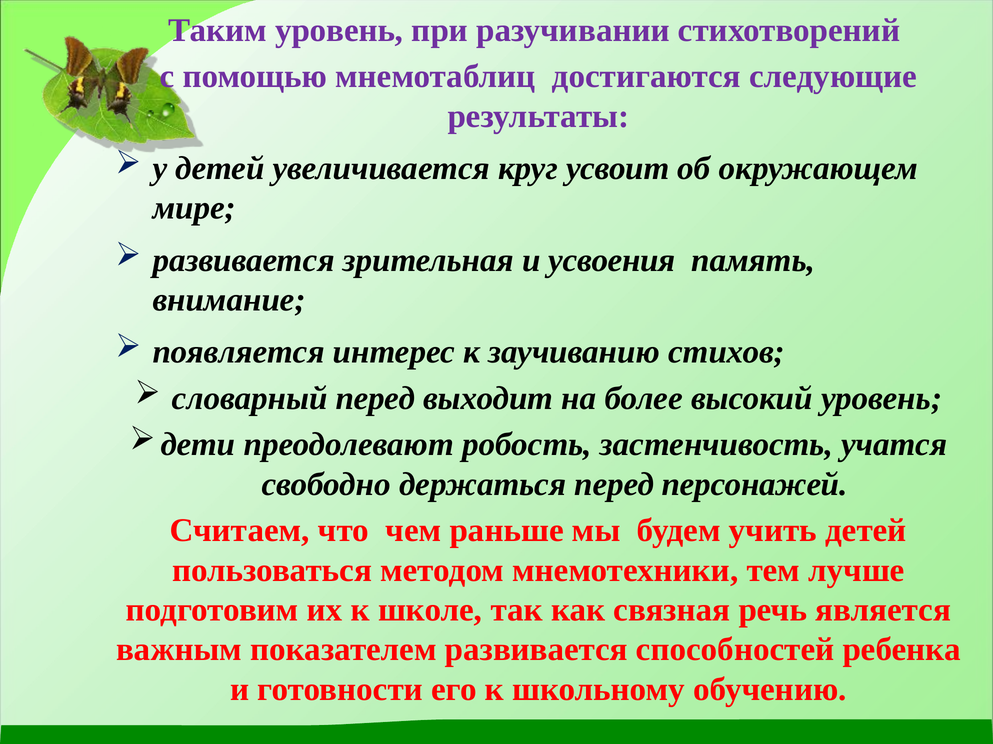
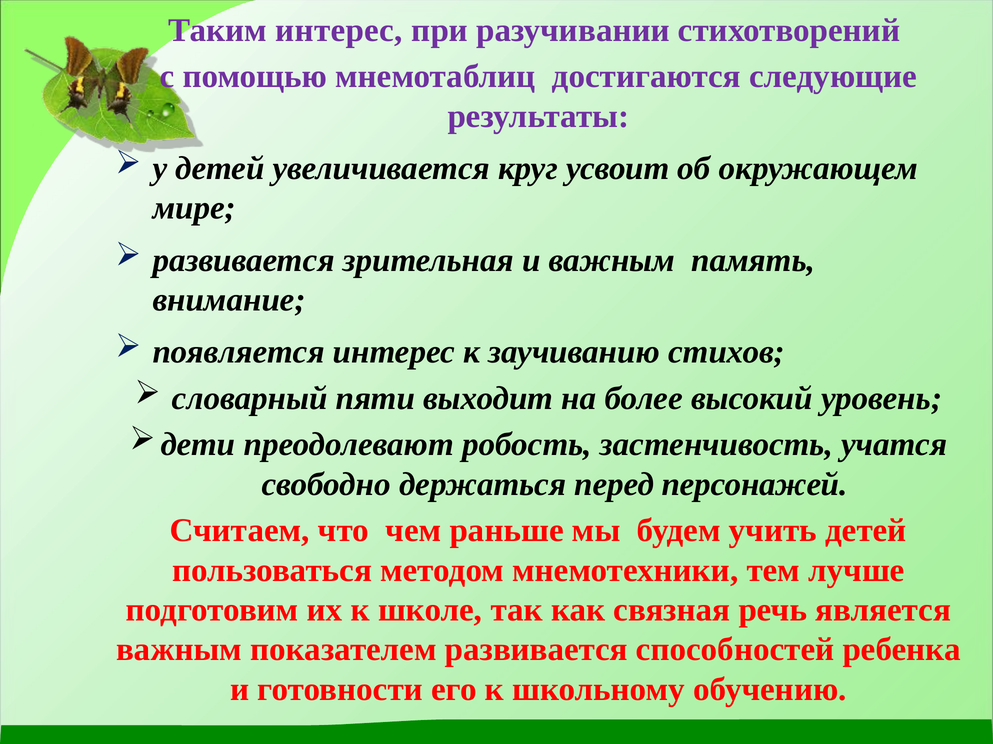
Таким уровень: уровень -> интерес
и усвоения: усвоения -> важным
словарный перед: перед -> пяти
